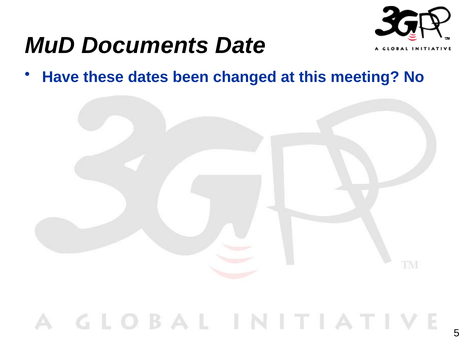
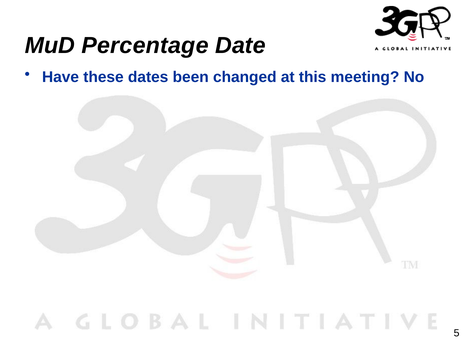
Documents: Documents -> Percentage
